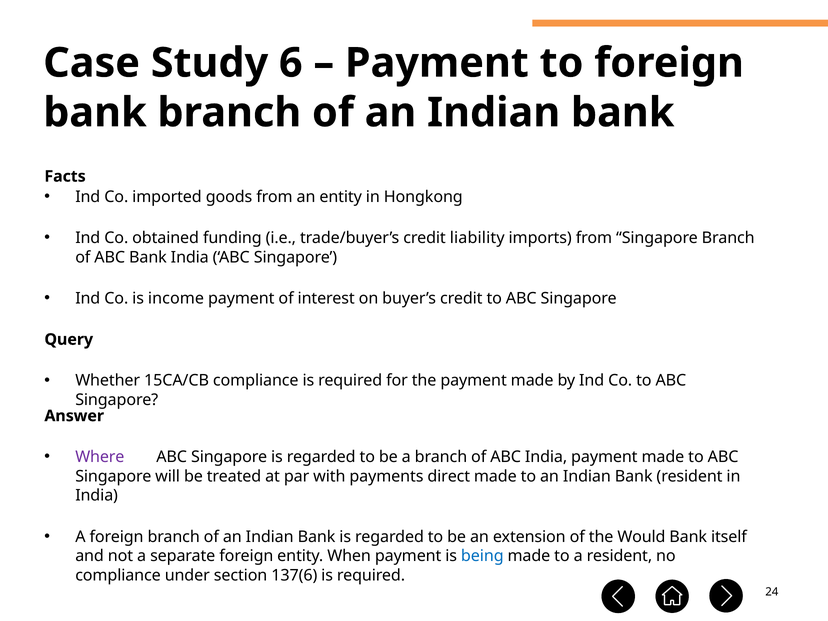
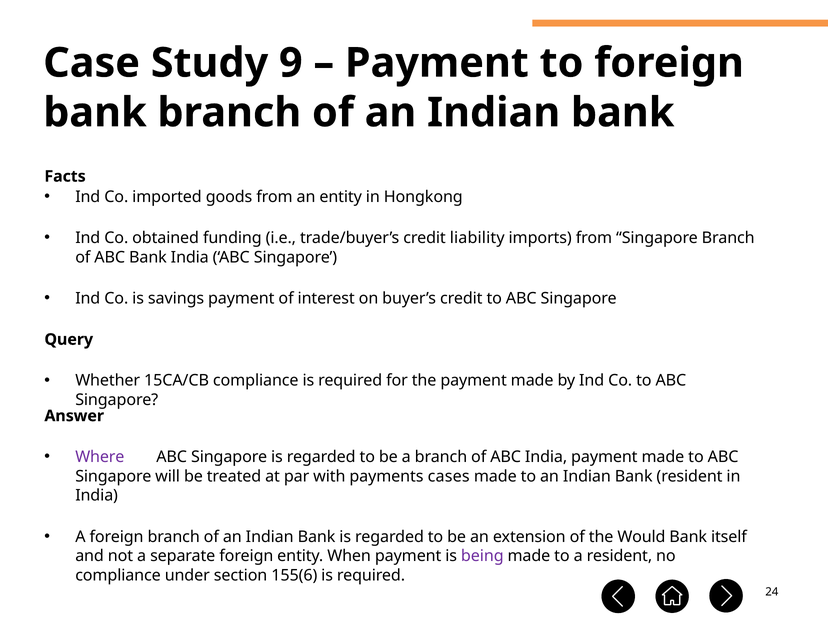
6: 6 -> 9
income: income -> savings
direct: direct -> cases
being colour: blue -> purple
137(6: 137(6 -> 155(6
